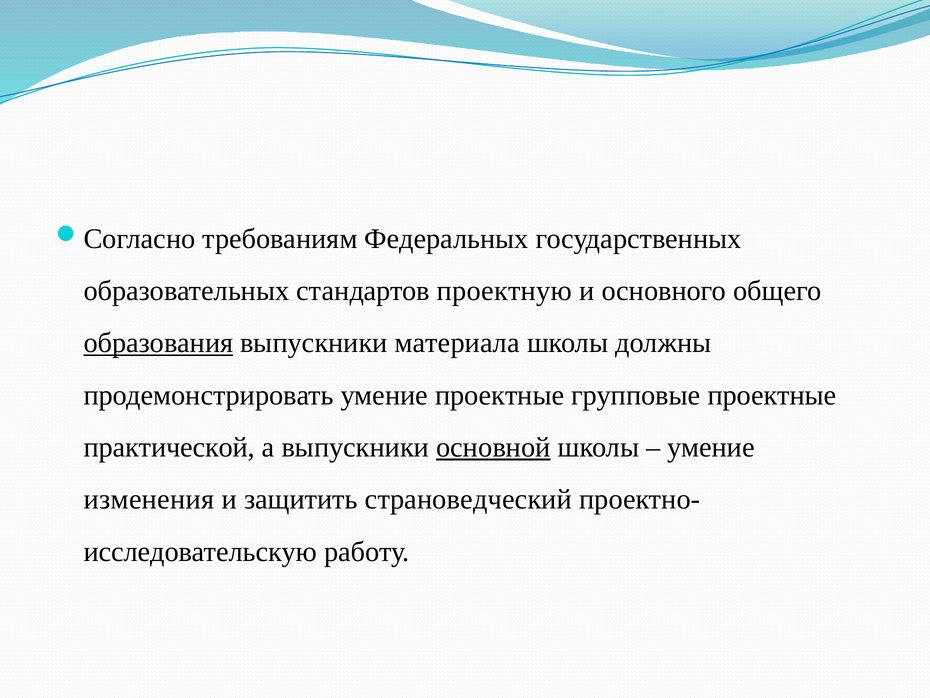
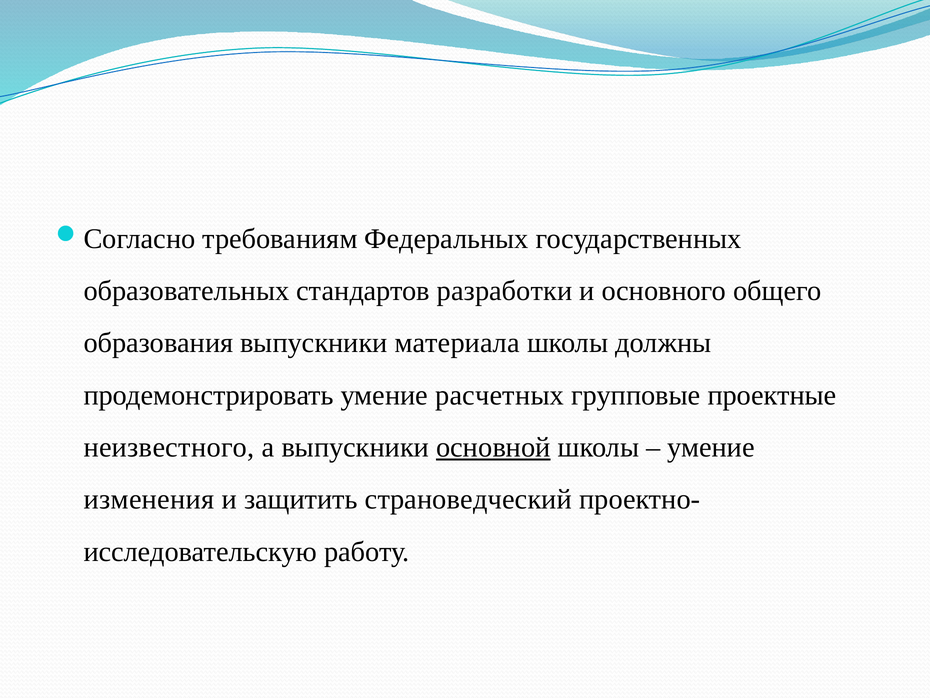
проектную: проектную -> разработки
образования underline: present -> none
умение проектные: проектные -> расчетных
практической: практической -> неизвестного
